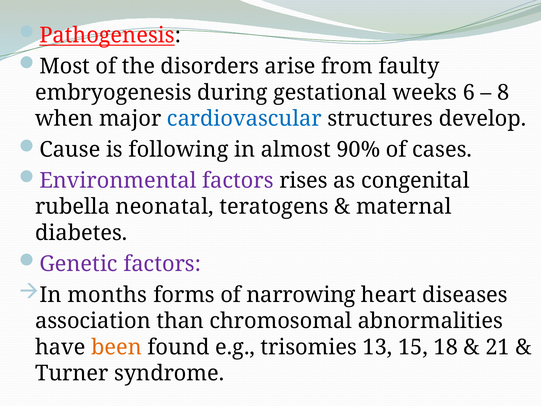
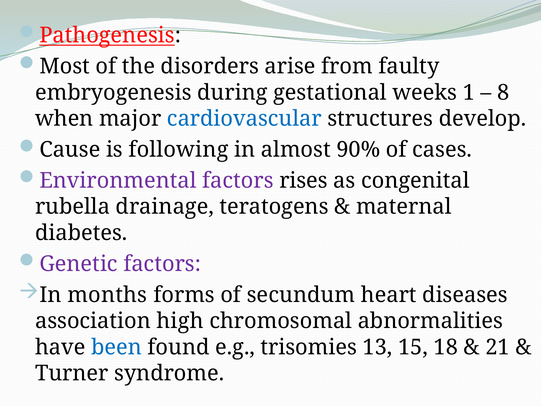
6: 6 -> 1
neonatal: neonatal -> drainage
narrowing: narrowing -> secundum
than: than -> high
been colour: orange -> blue
